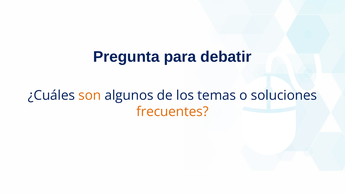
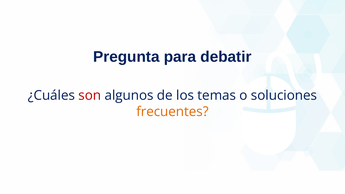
son colour: orange -> red
